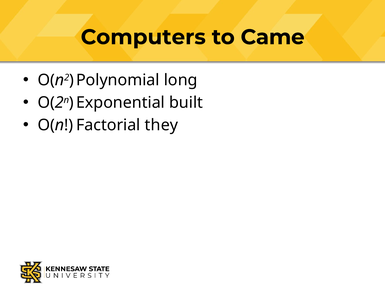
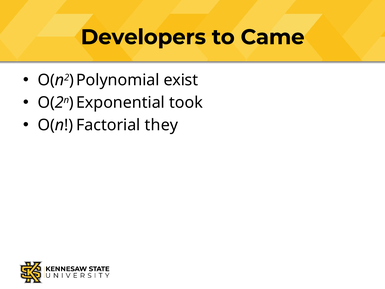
Computers: Computers -> Developers
long: long -> exist
built: built -> took
